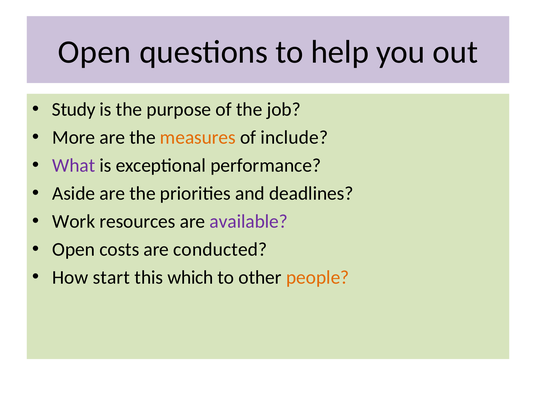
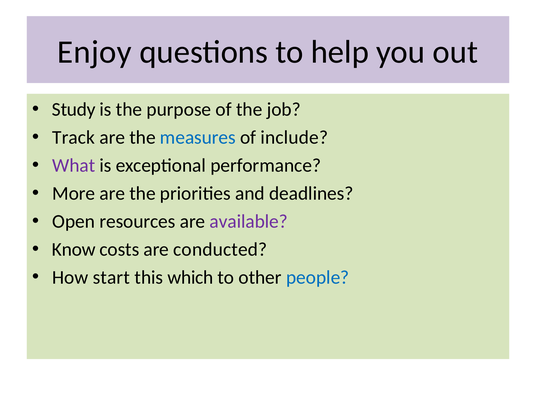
Open at (94, 52): Open -> Enjoy
More: More -> Track
measures colour: orange -> blue
Aside: Aside -> More
Work: Work -> Open
Open at (74, 249): Open -> Know
people colour: orange -> blue
